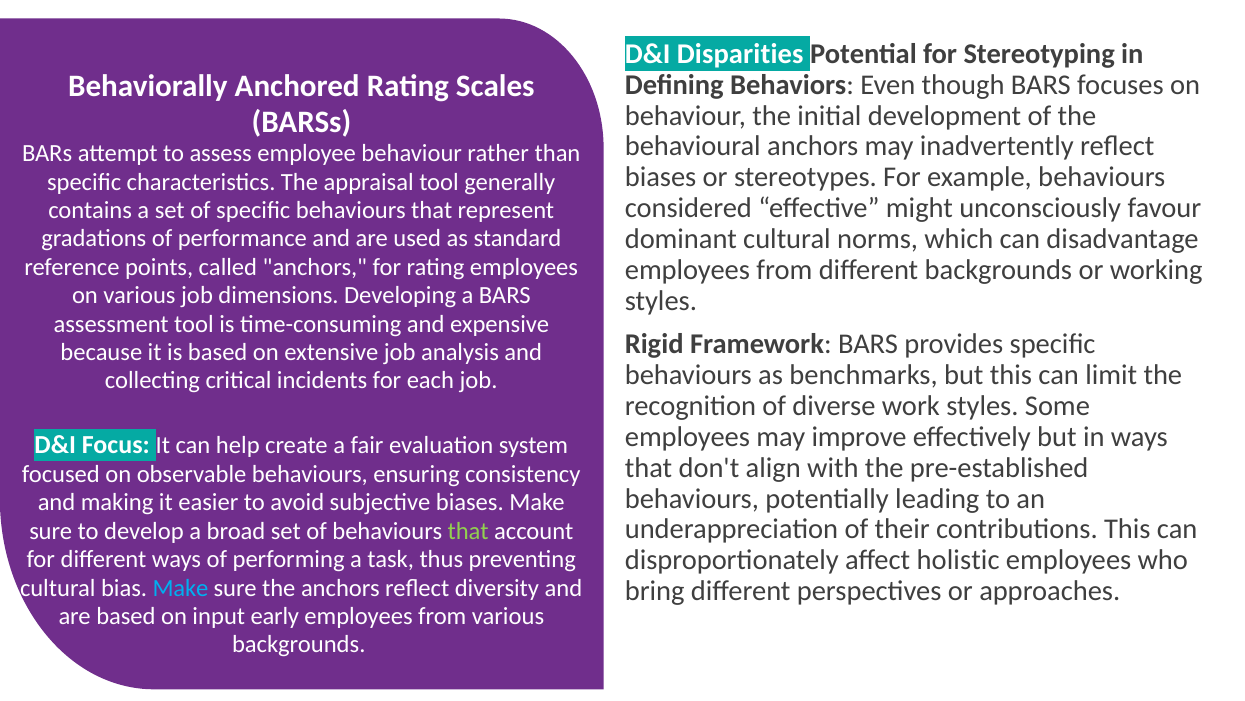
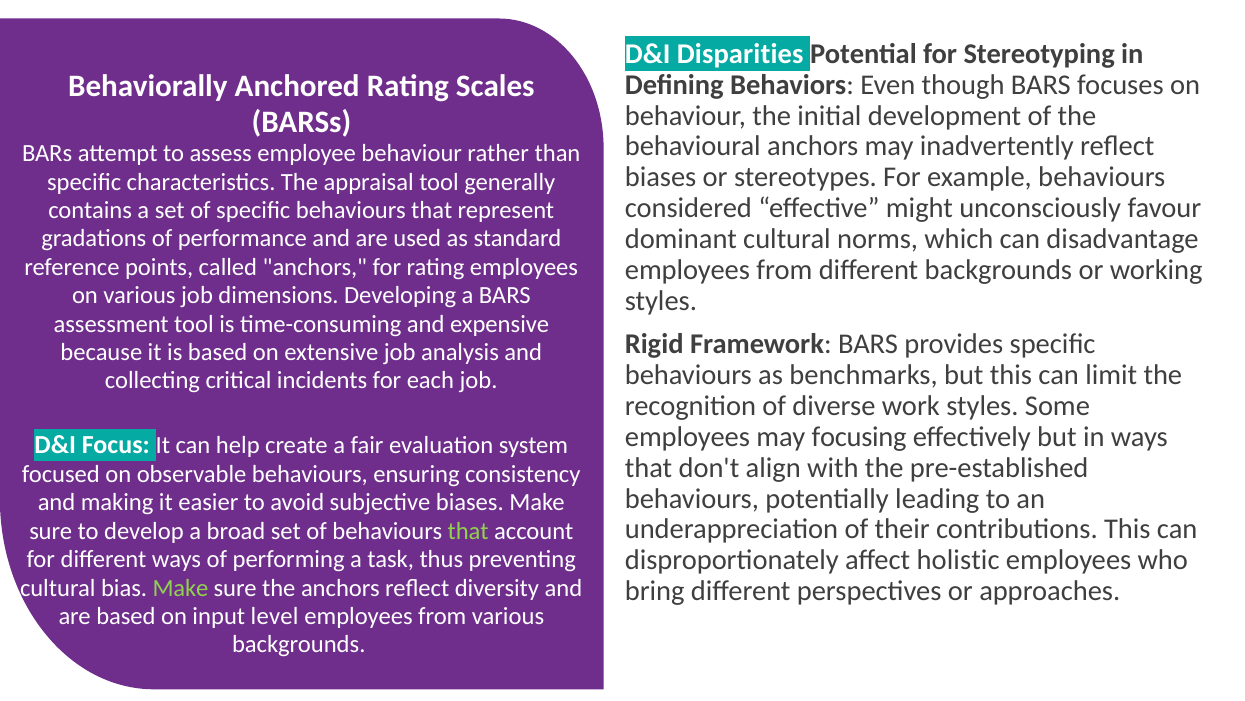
improve: improve -> focusing
Make at (180, 587) colour: light blue -> light green
early: early -> level
